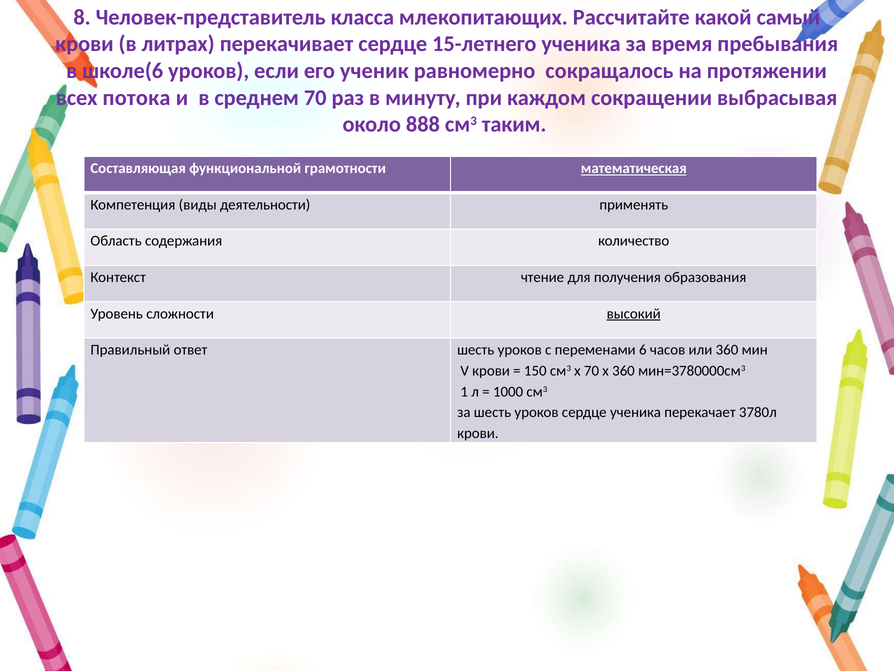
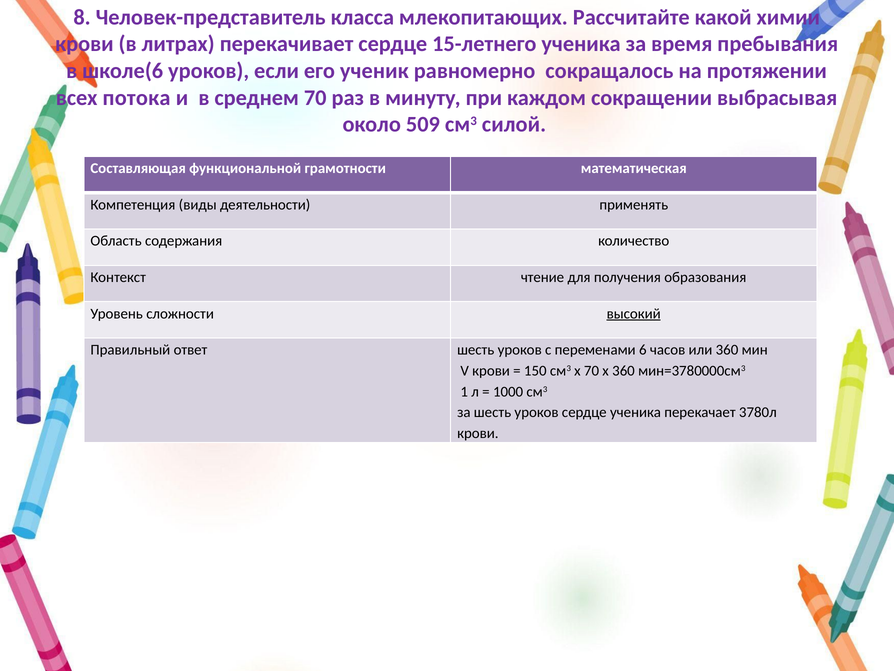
самый: самый -> химии
888: 888 -> 509
таким: таким -> силой
математическая underline: present -> none
